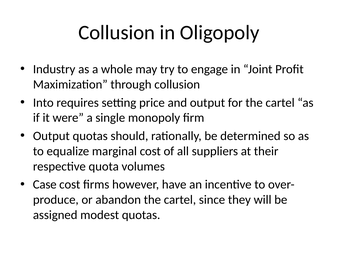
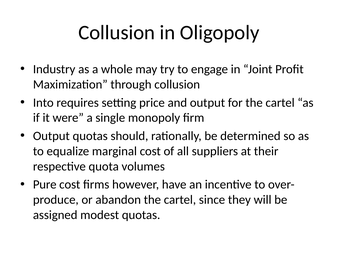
Case: Case -> Pure
